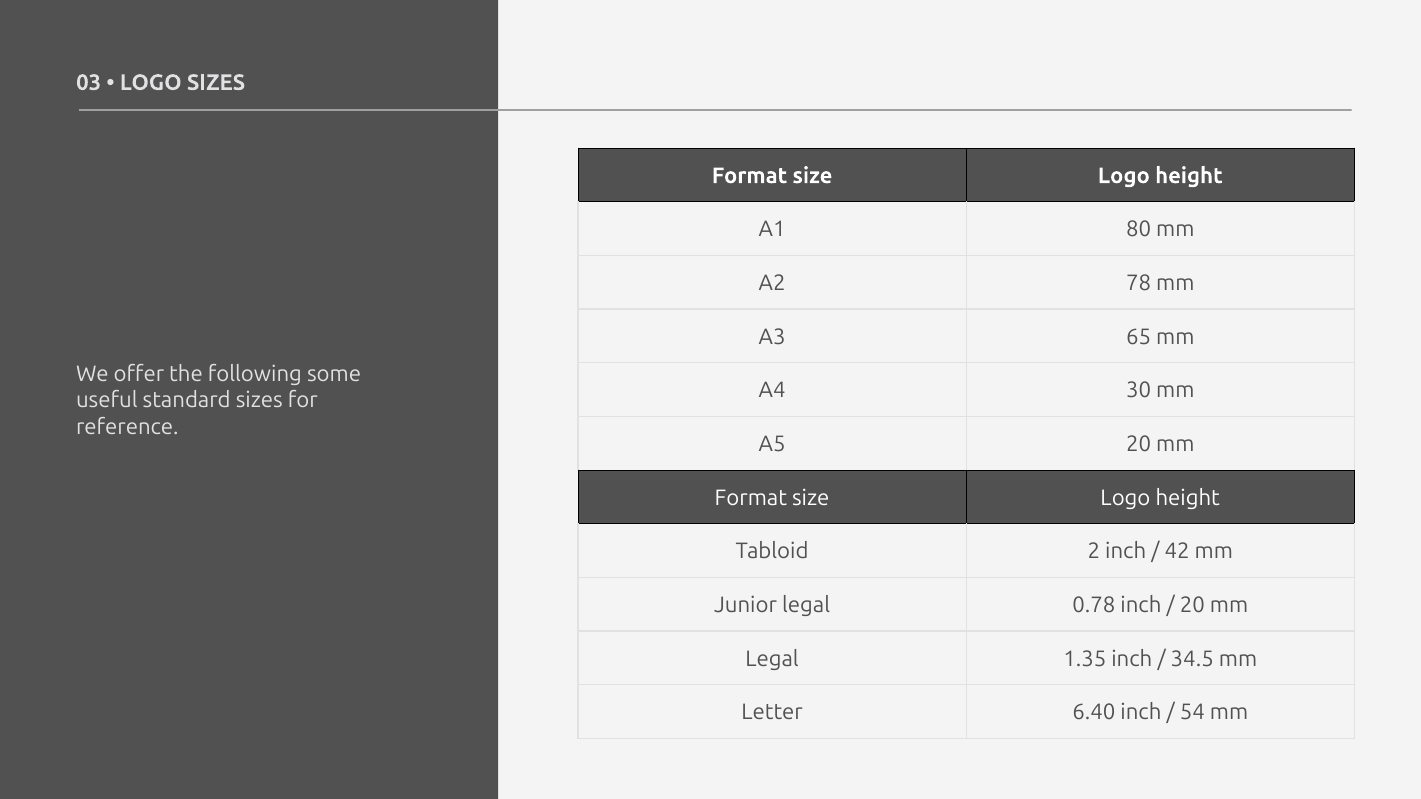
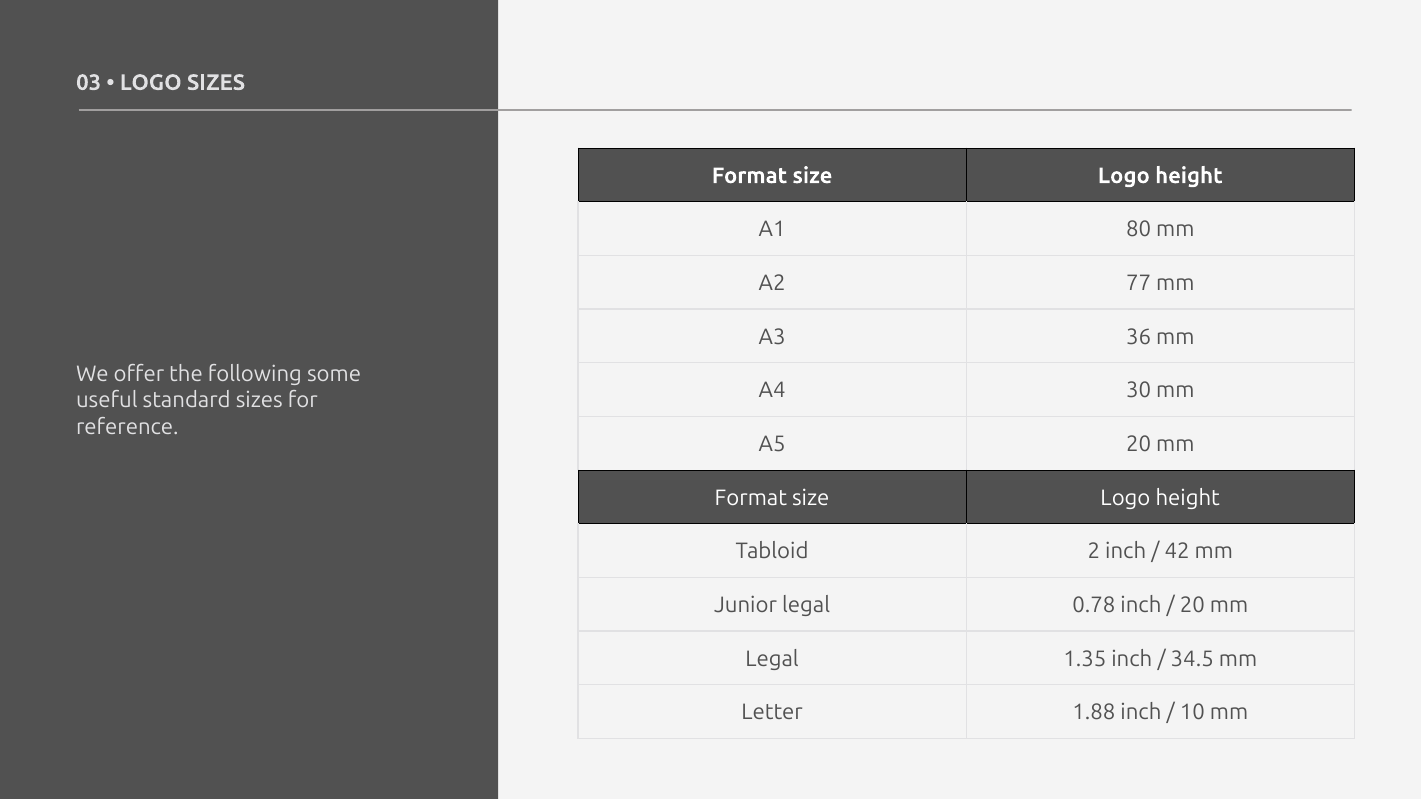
78: 78 -> 77
65: 65 -> 36
6.40: 6.40 -> 1.88
54: 54 -> 10
